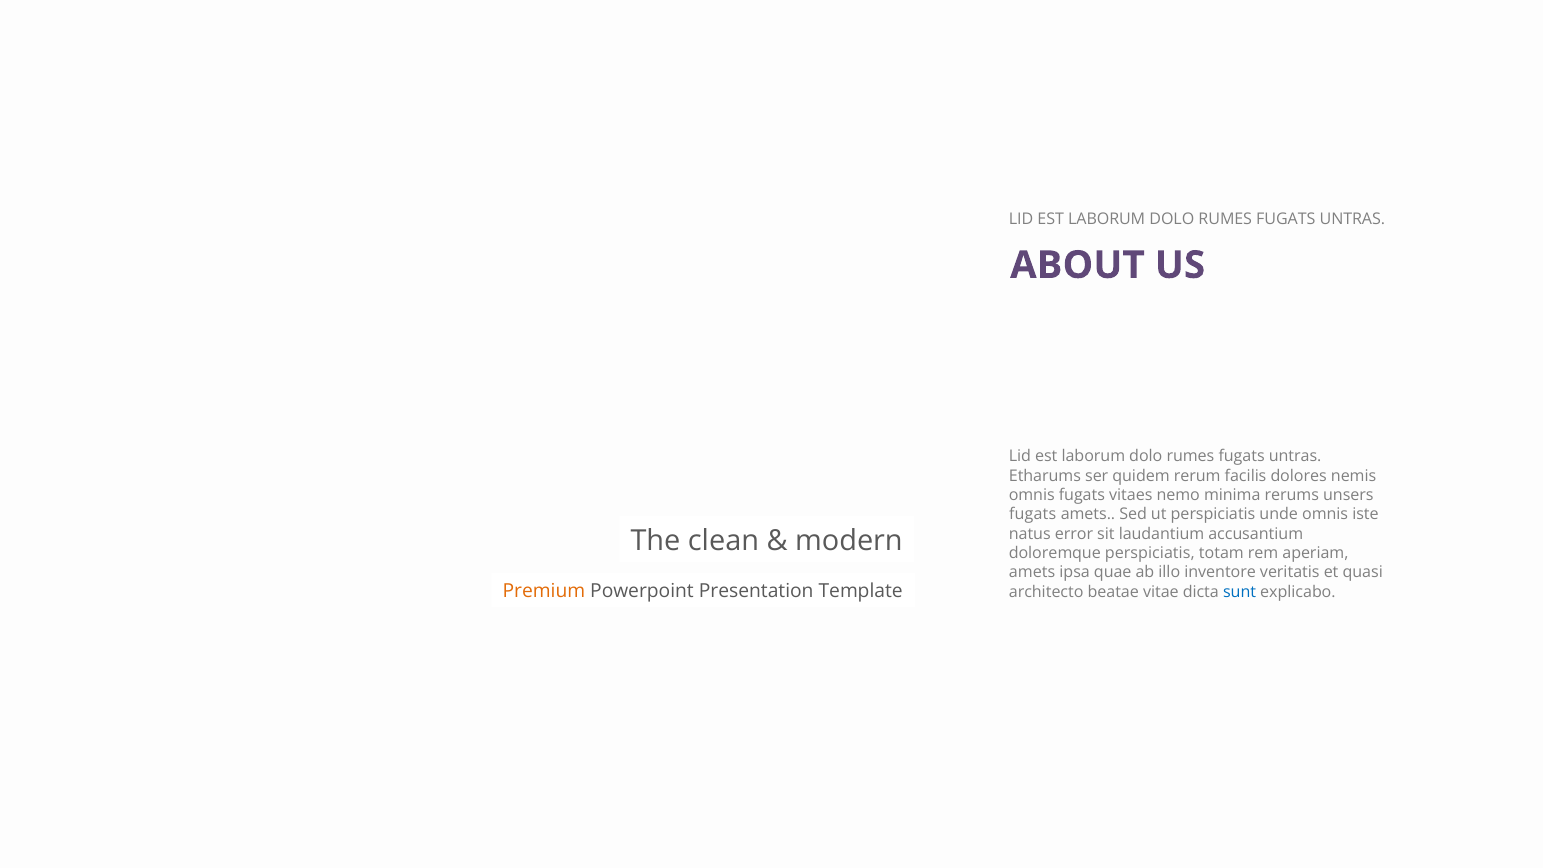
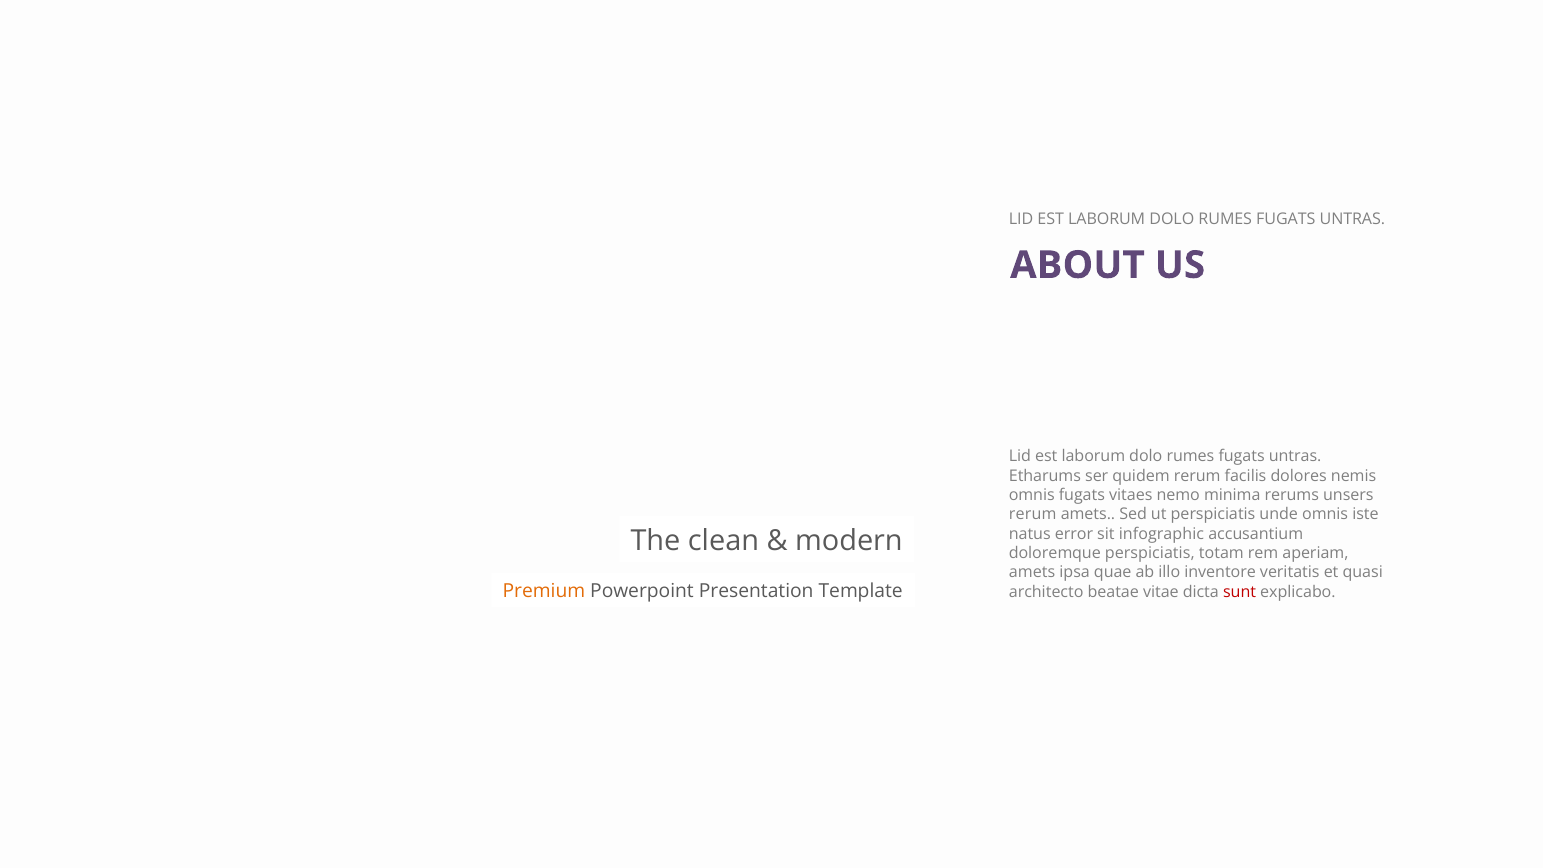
fugats at (1033, 514): fugats -> rerum
laudantium: laudantium -> infographic
sunt colour: blue -> red
